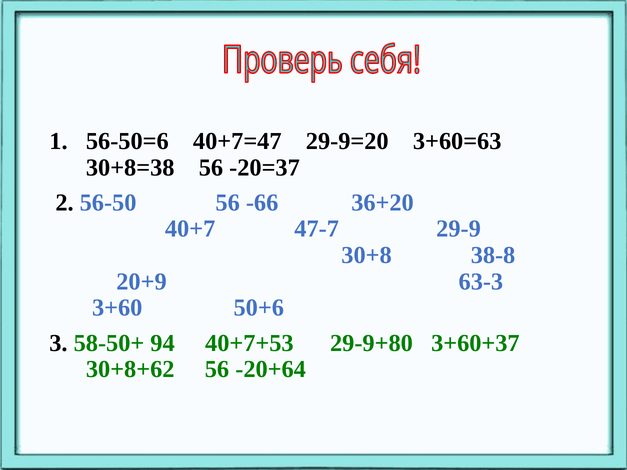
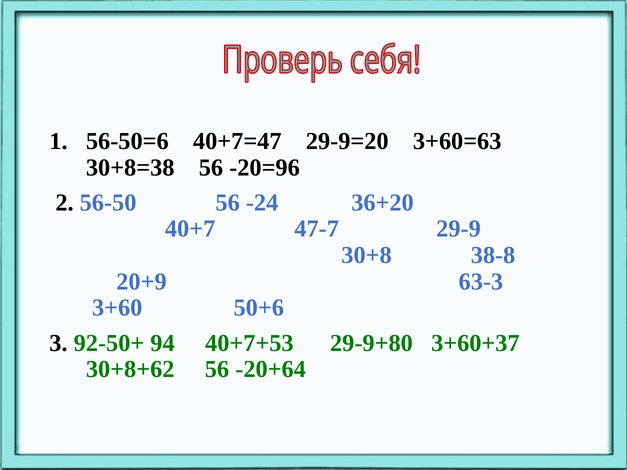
-20=37: -20=37 -> -20=96
-66: -66 -> -24
58-50+: 58-50+ -> 92-50+
